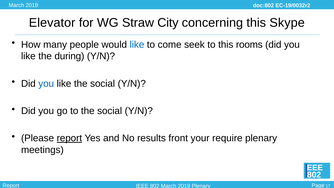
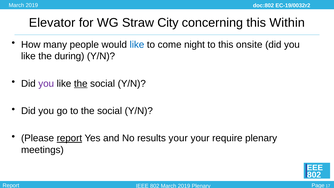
Skype: Skype -> Within
seek: seek -> night
rooms: rooms -> onsite
you at (46, 84) colour: blue -> purple
the at (81, 84) underline: none -> present
results front: front -> your
